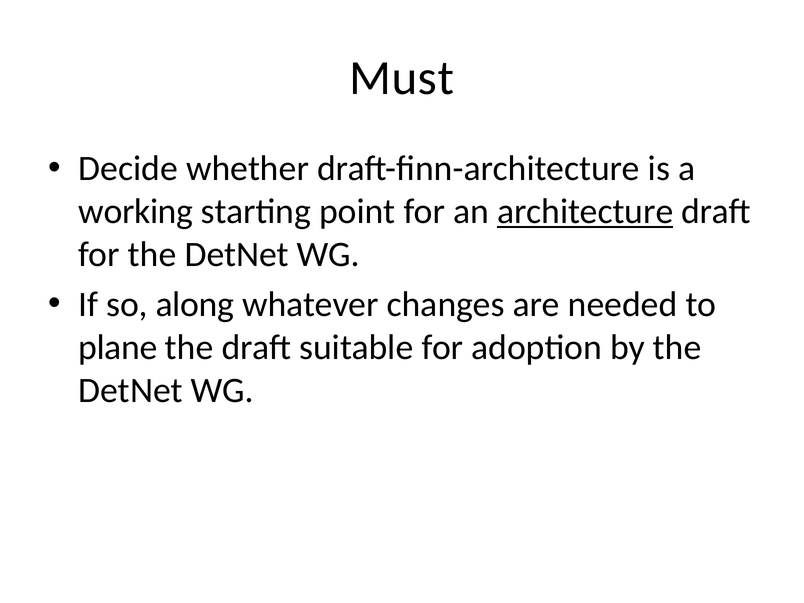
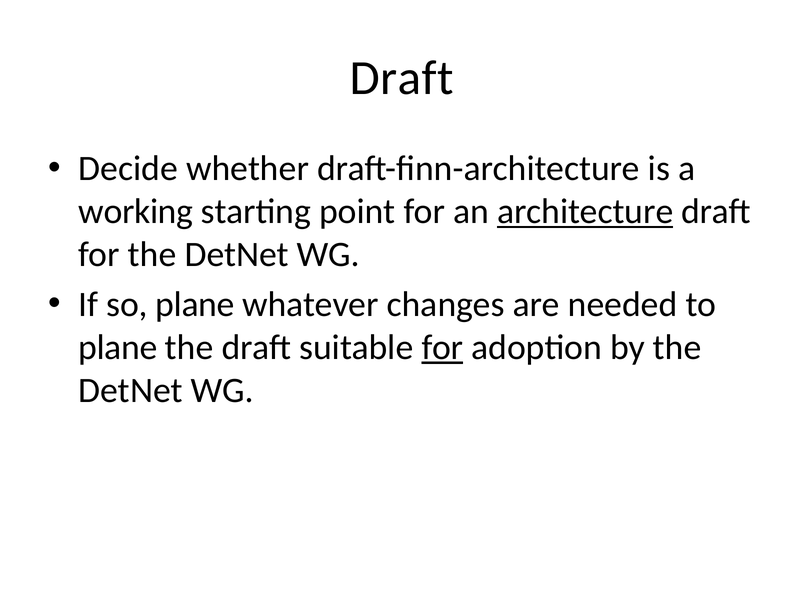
Must at (402, 78): Must -> Draft
so along: along -> plane
for at (442, 347) underline: none -> present
